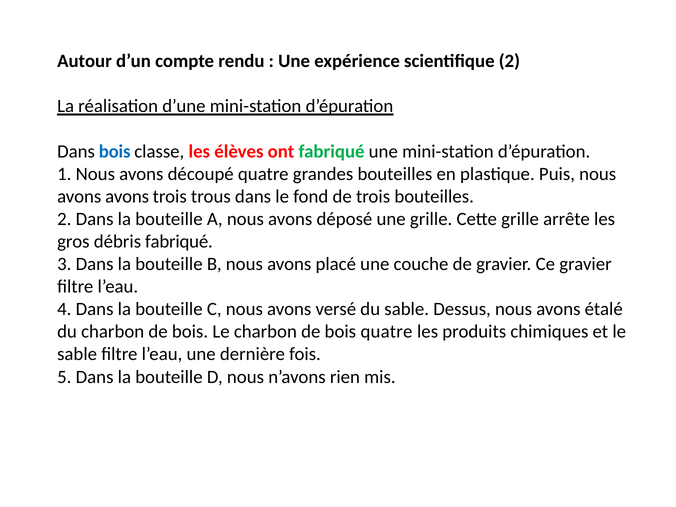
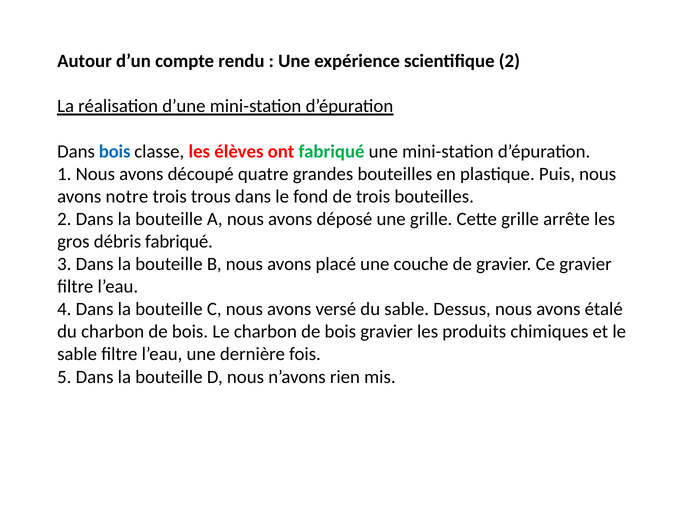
avons avons: avons -> notre
bois quatre: quatre -> gravier
